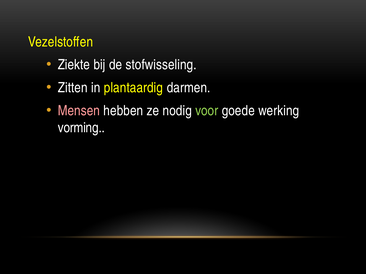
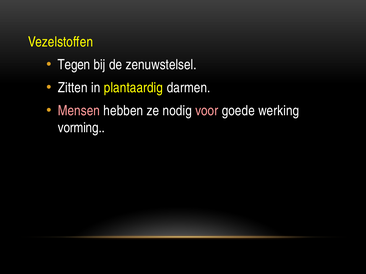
Ziekte: Ziekte -> Tegen
stofwisseling: stofwisseling -> zenuwstelsel
voor colour: light green -> pink
